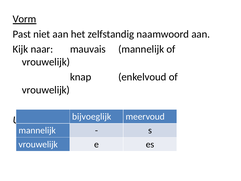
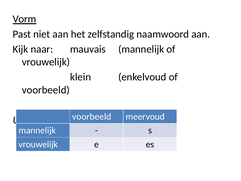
knap: knap -> klein
vrouwelijk at (46, 90): vrouwelijk -> voorbeeld
bijvoeglijk at (92, 116): bijvoeglijk -> voorbeeld
